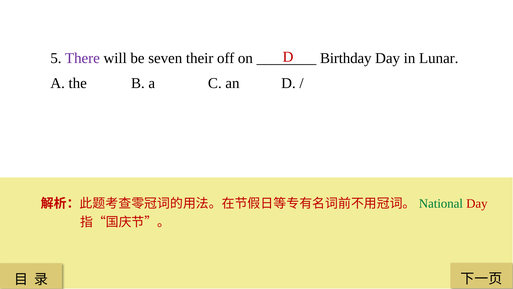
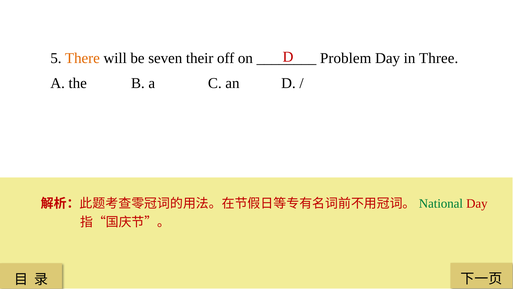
There colour: purple -> orange
Birthday: Birthday -> Problem
Lunar: Lunar -> Three
